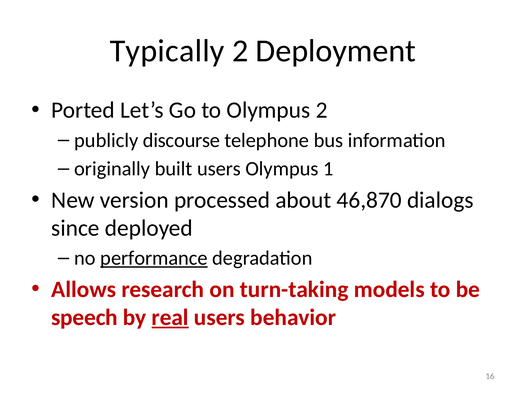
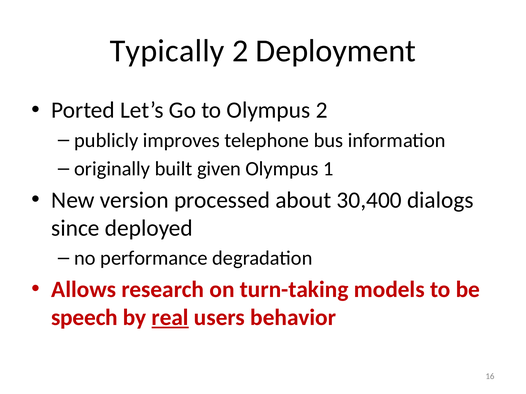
discourse: discourse -> improves
built users: users -> given
46,870: 46,870 -> 30,400
performance underline: present -> none
